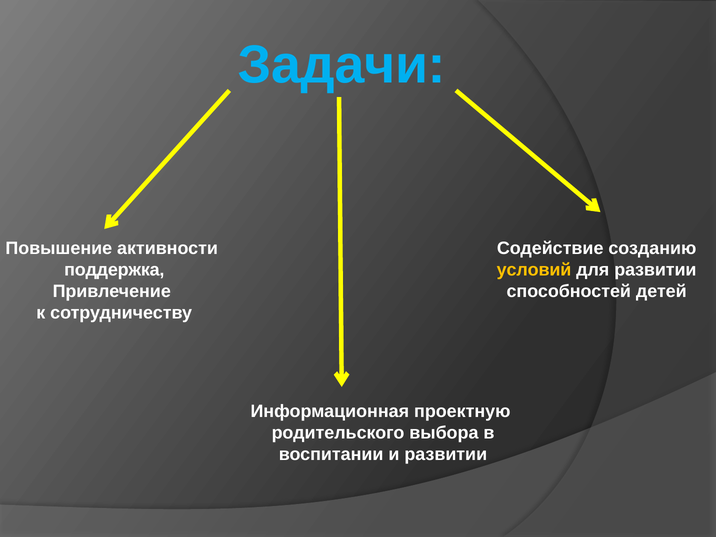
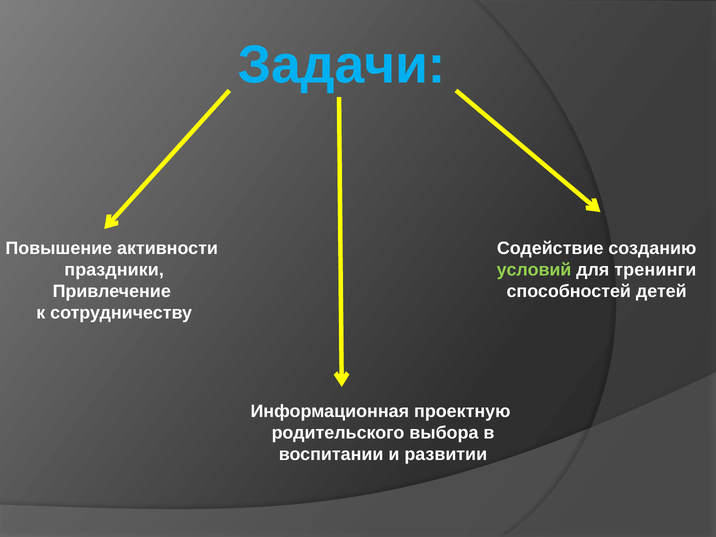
поддержка: поддержка -> праздники
условий colour: yellow -> light green
для развитии: развитии -> тренинги
